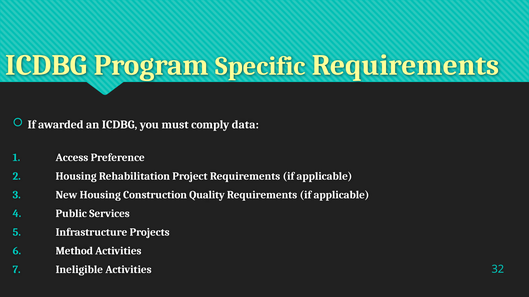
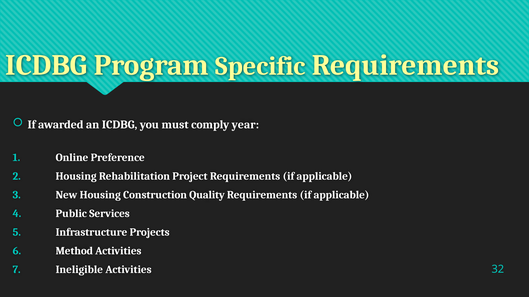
data: data -> year
Access: Access -> Online
